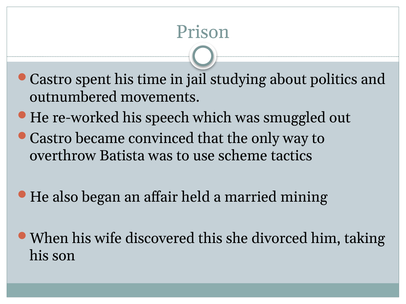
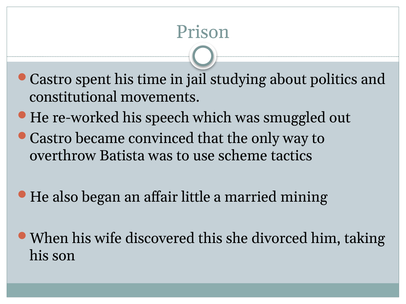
outnumbered: outnumbered -> constitutional
held: held -> little
